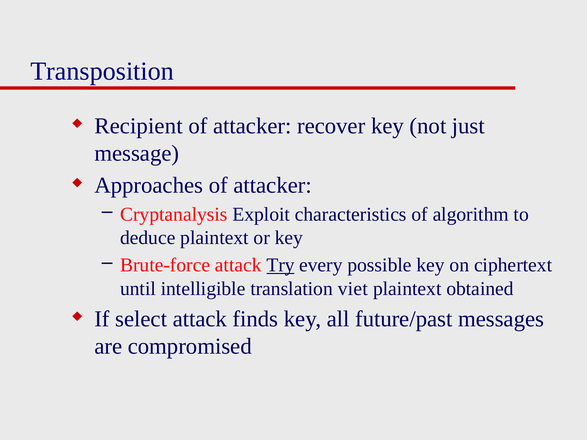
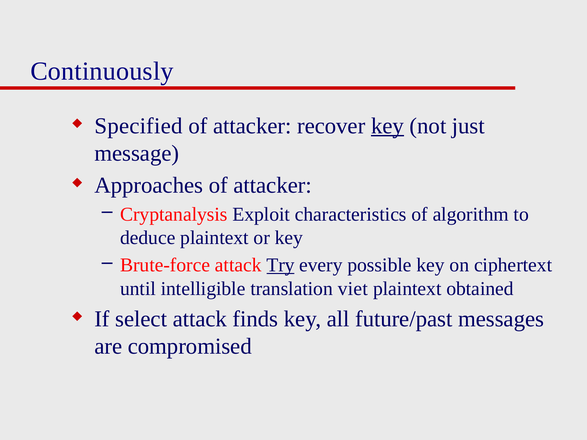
Transposition: Transposition -> Continuously
Recipient: Recipient -> Specified
key at (388, 126) underline: none -> present
